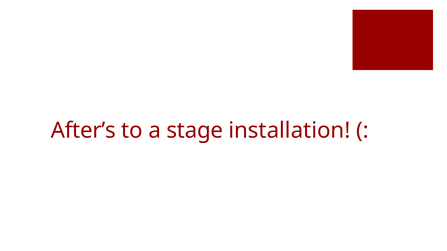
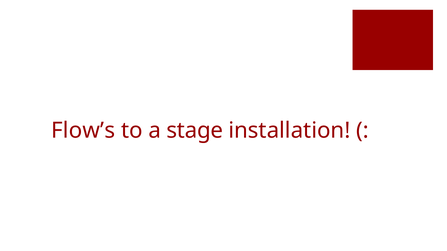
After’s: After’s -> Flow’s
